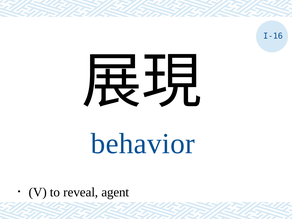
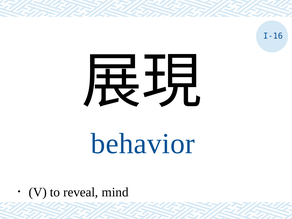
agent: agent -> mind
